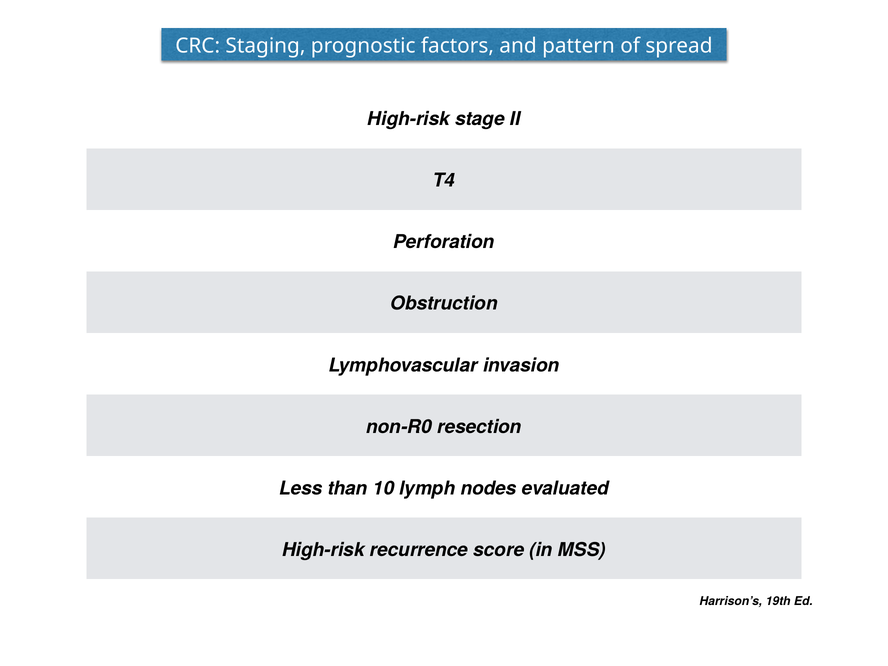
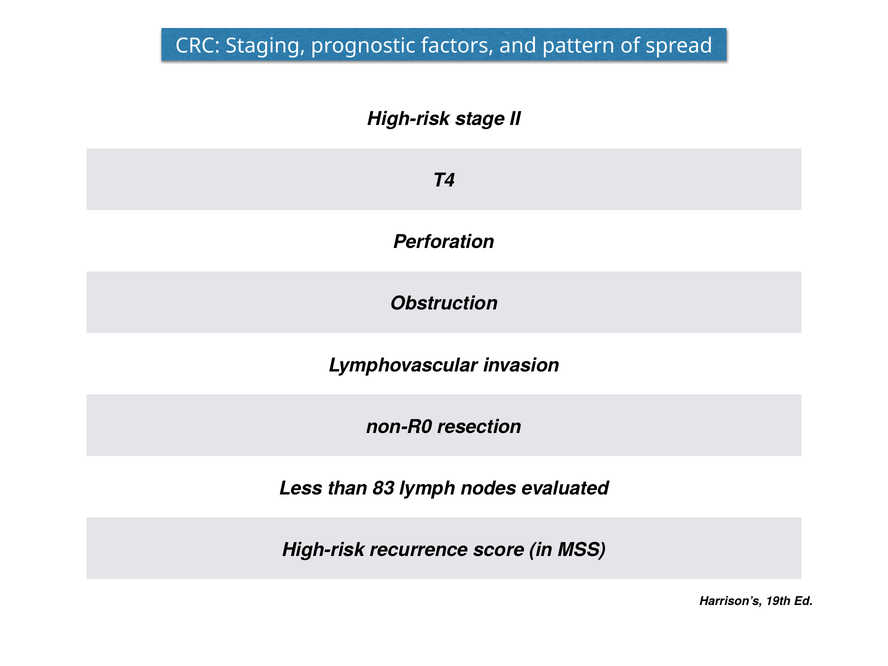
10: 10 -> 83
